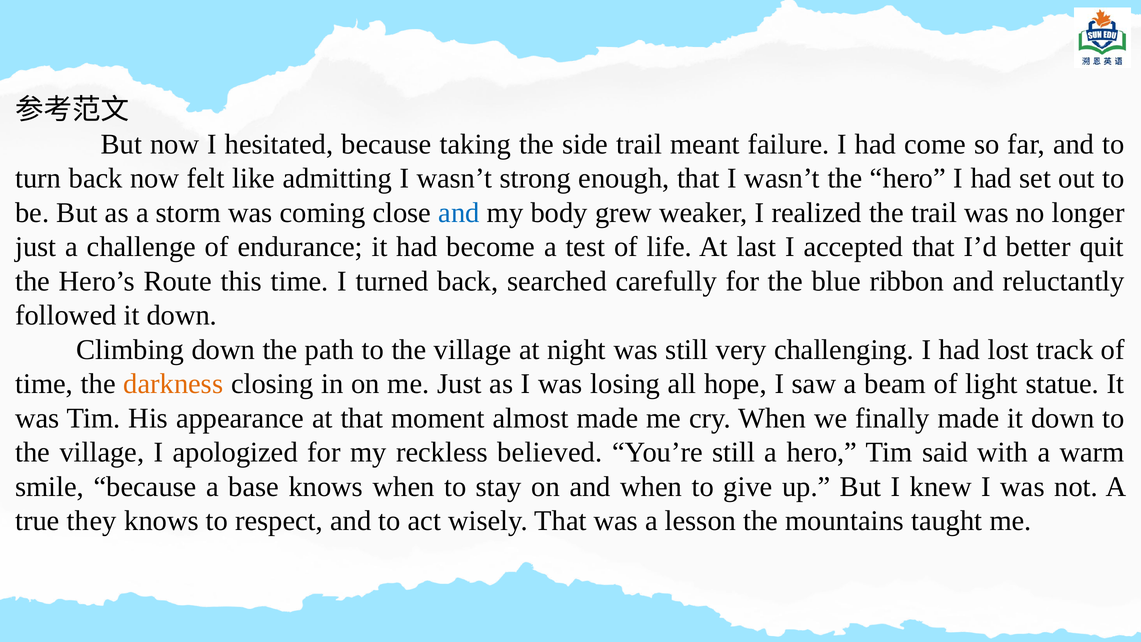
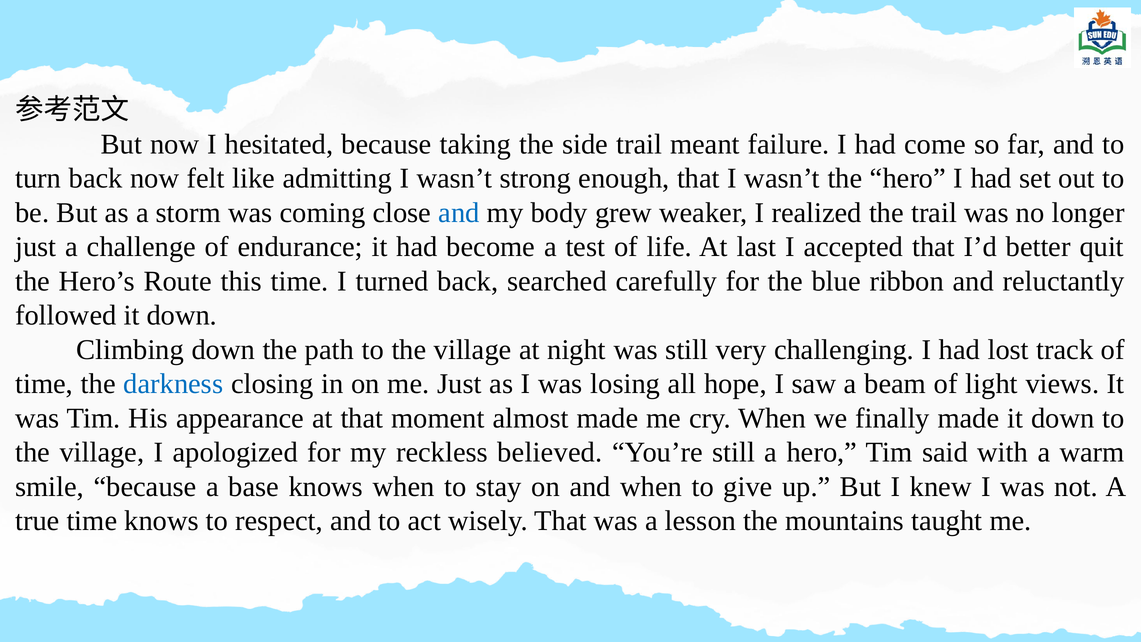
darkness colour: orange -> blue
statue: statue -> views
true they: they -> time
